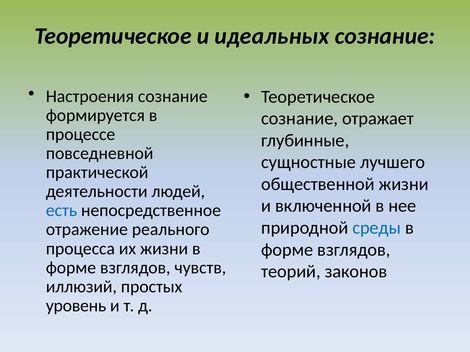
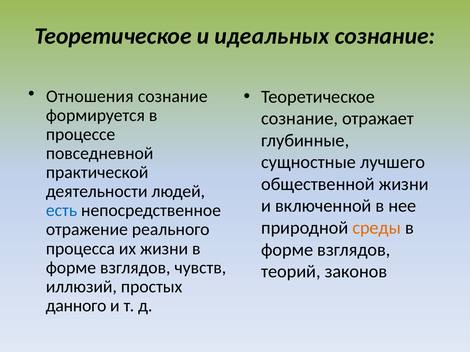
Настроения: Настроения -> Отношения
среды colour: blue -> orange
уровень: уровень -> данного
